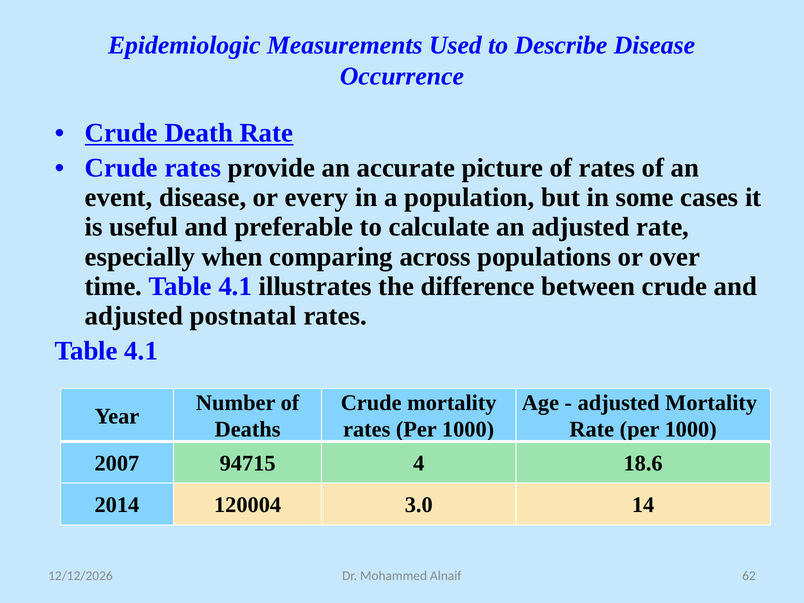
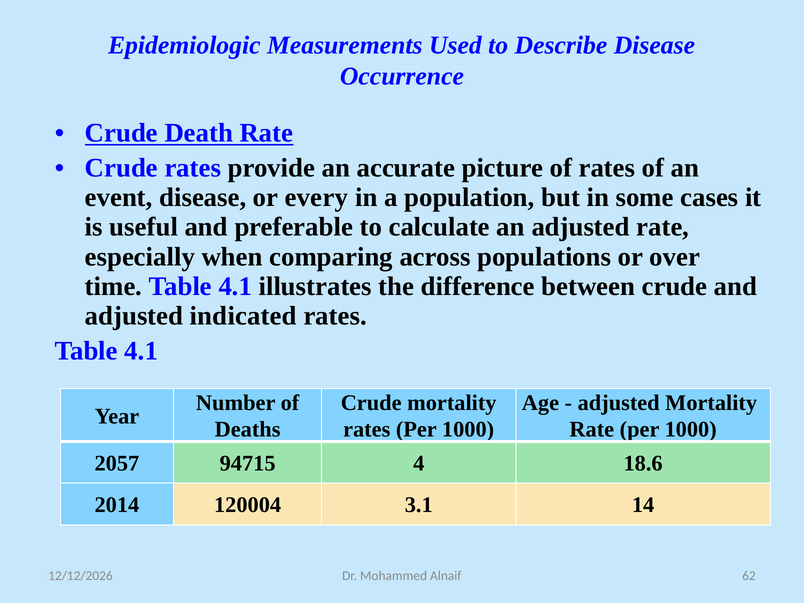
postnatal: postnatal -> indicated
2007: 2007 -> 2057
3.0: 3.0 -> 3.1
